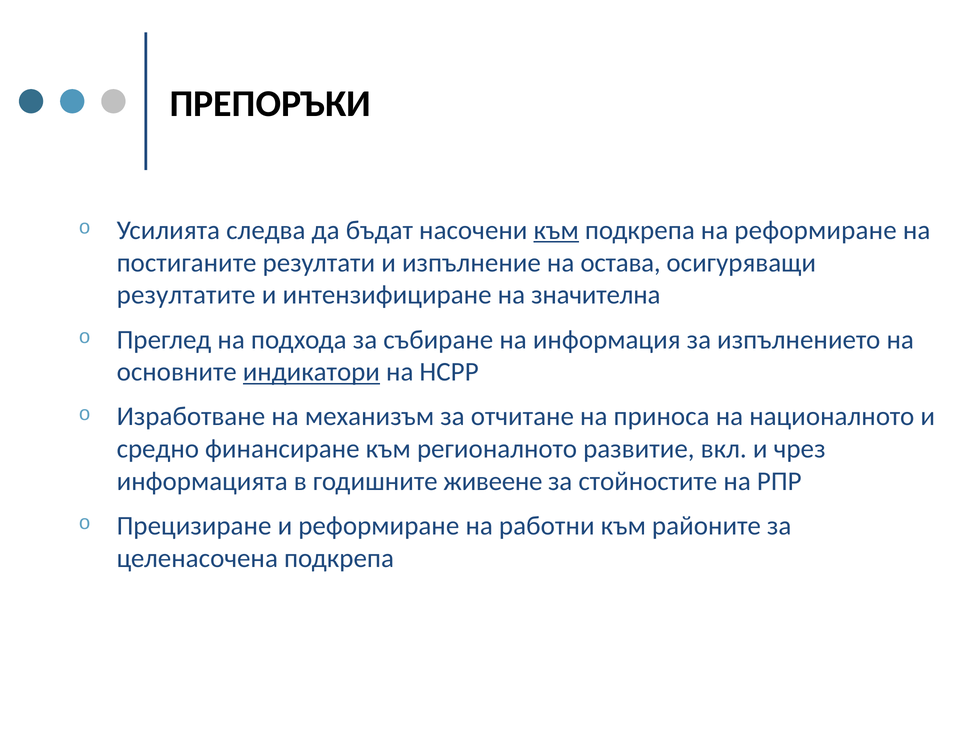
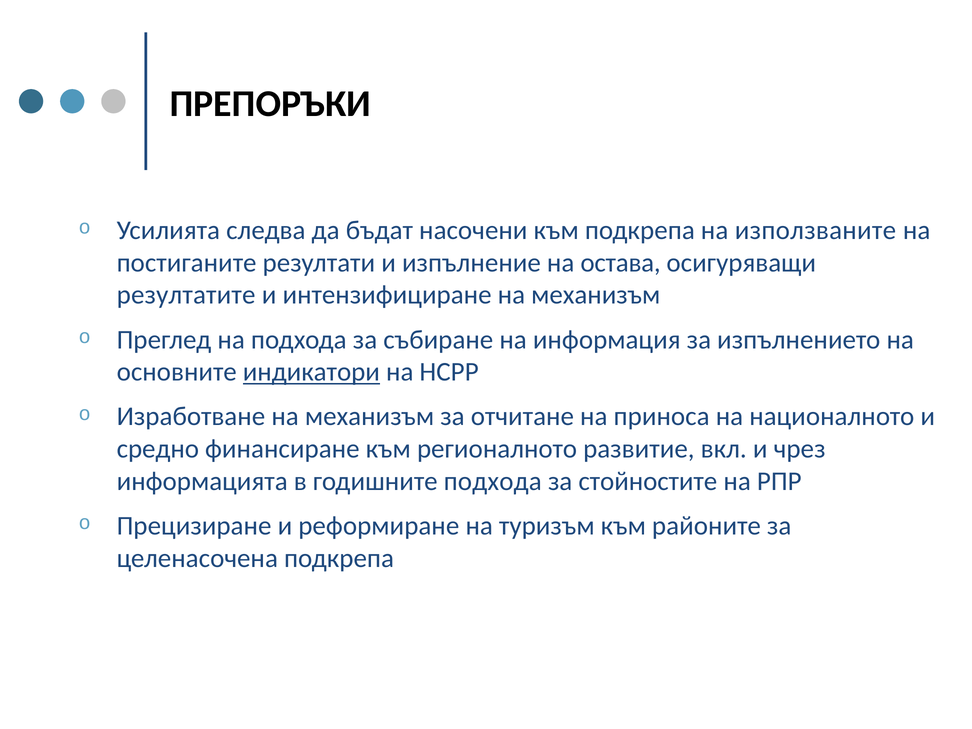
към at (556, 230) underline: present -> none
на реформиране: реформиране -> използваните
интензифициране на значителна: значителна -> механизъм
годишните живеене: живеене -> подхода
работни: работни -> туризъм
